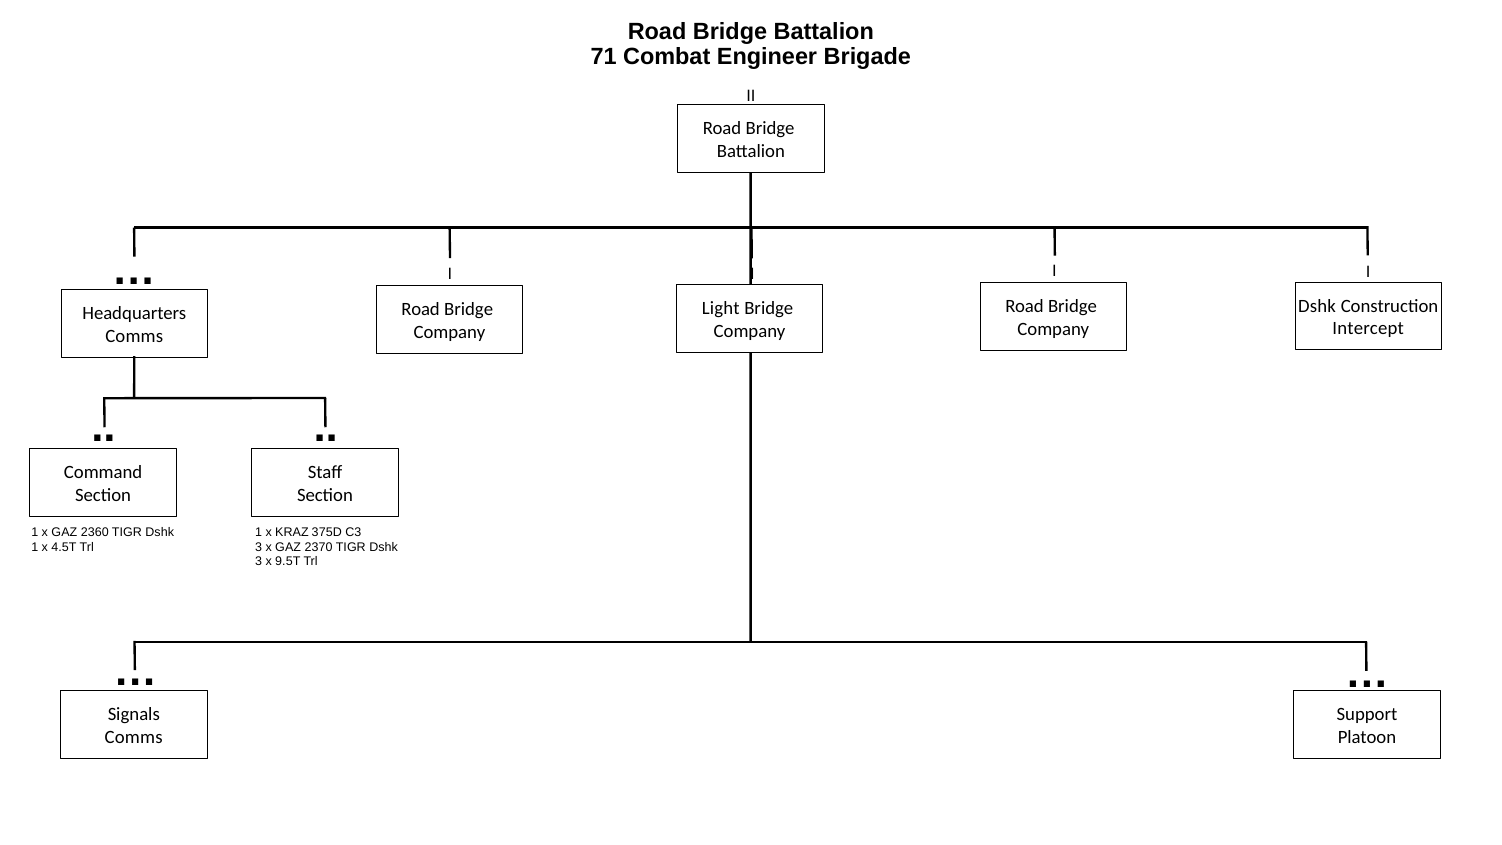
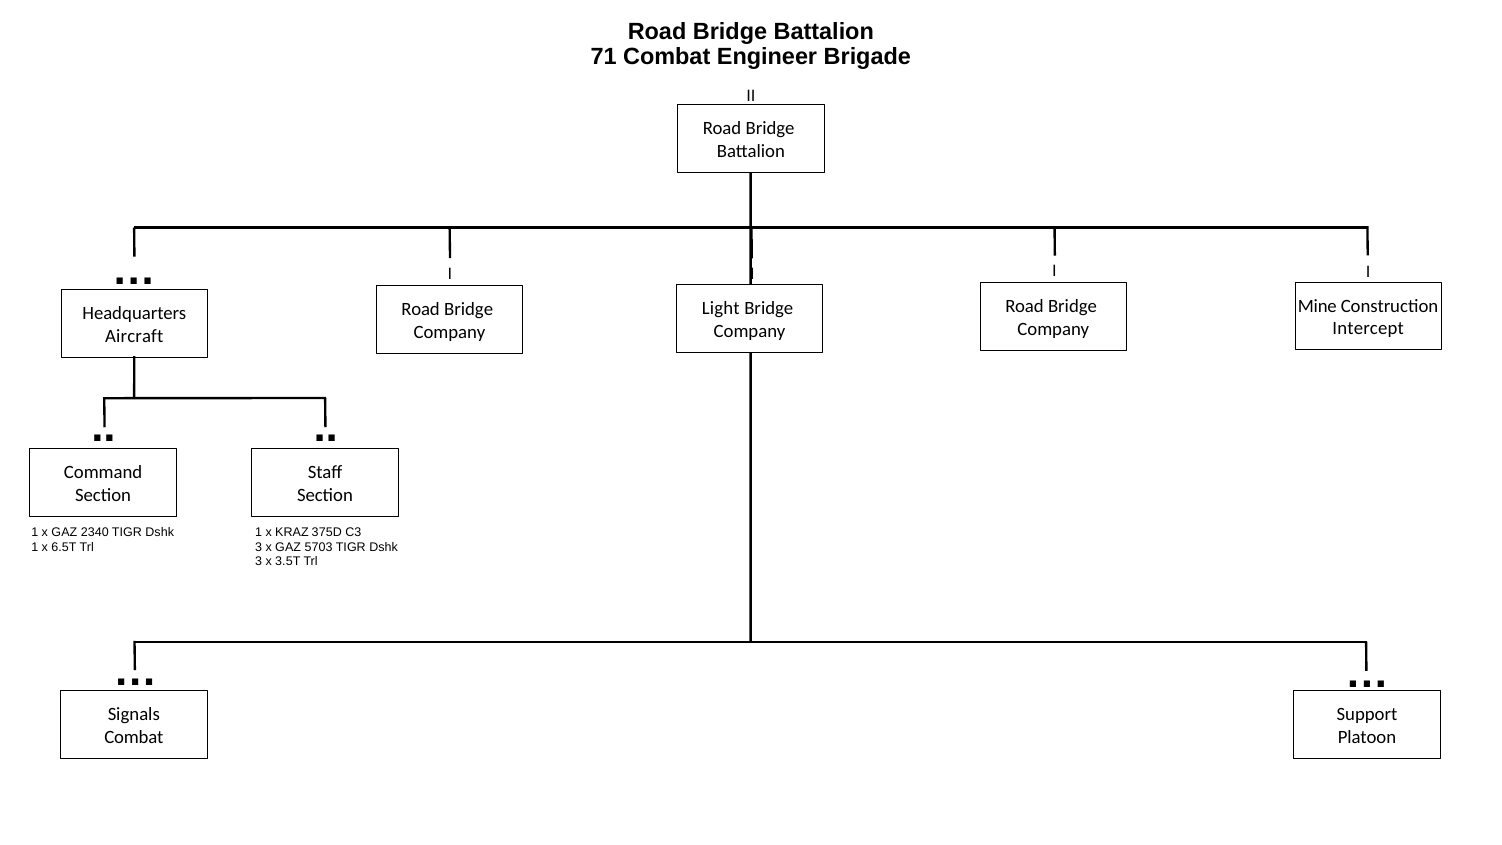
Dshk at (1317, 306): Dshk -> Mine
Comms at (134, 336): Comms -> Aircraft
2360: 2360 -> 2340
4.5T: 4.5T -> 6.5T
2370: 2370 -> 5703
9.5T: 9.5T -> 3.5T
Comms at (134, 737): Comms -> Combat
